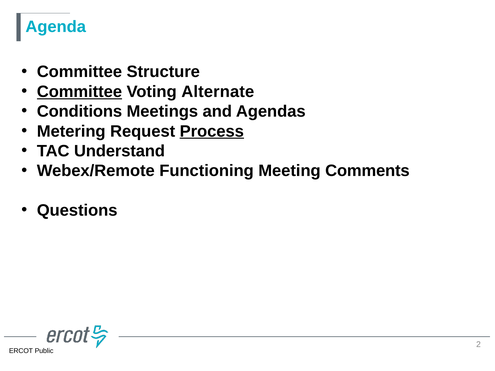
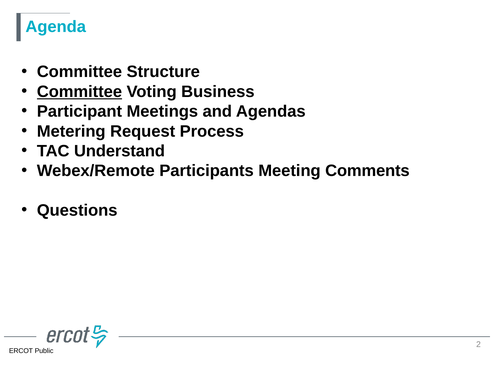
Alternate: Alternate -> Business
Conditions: Conditions -> Participant
Process underline: present -> none
Functioning: Functioning -> Participants
